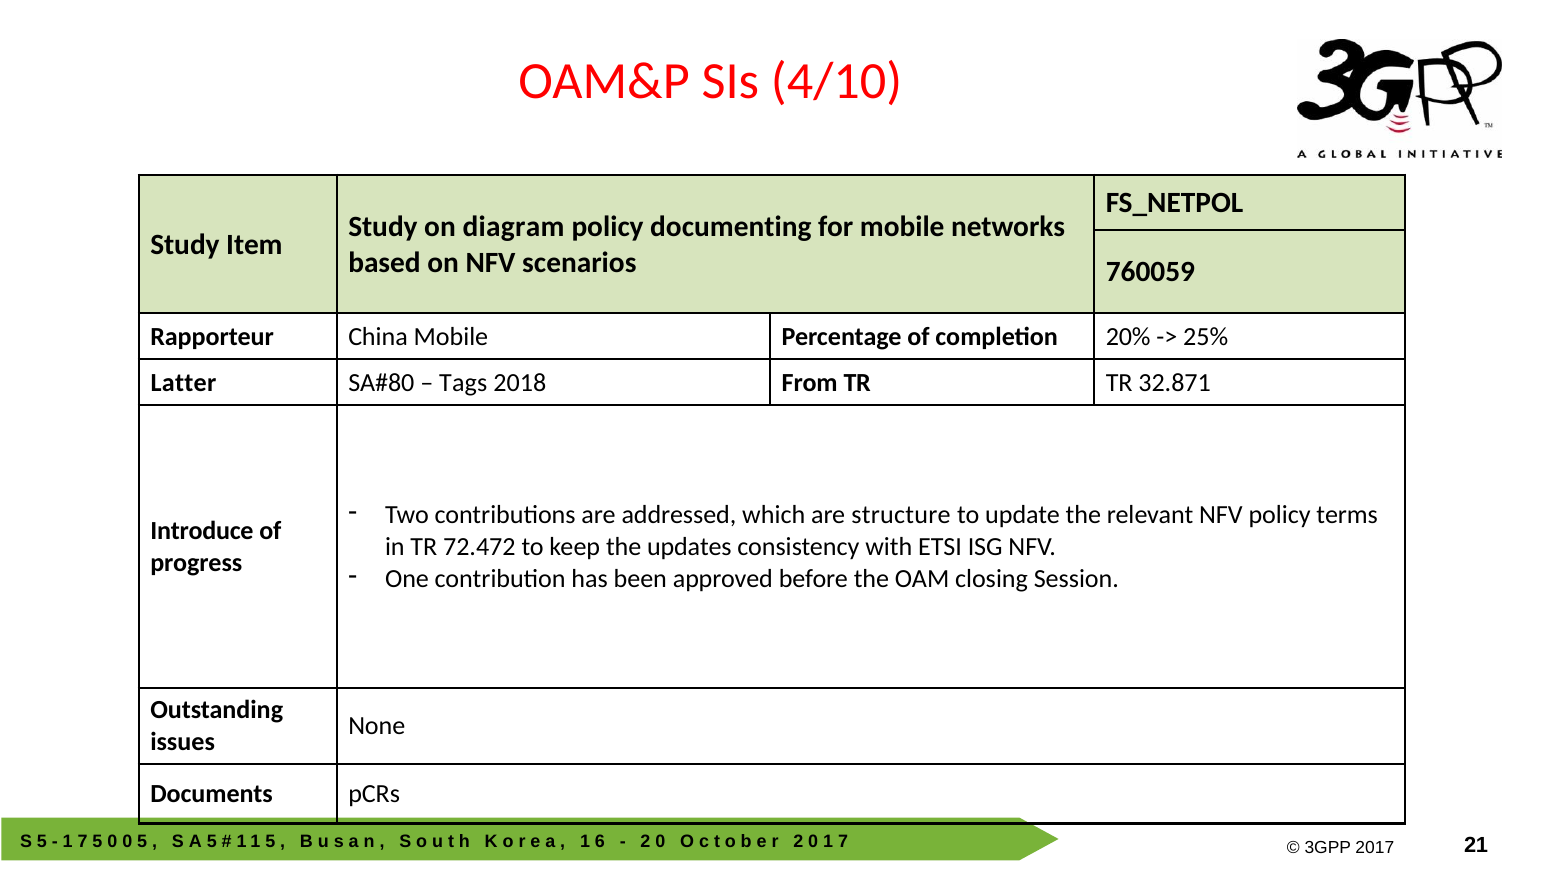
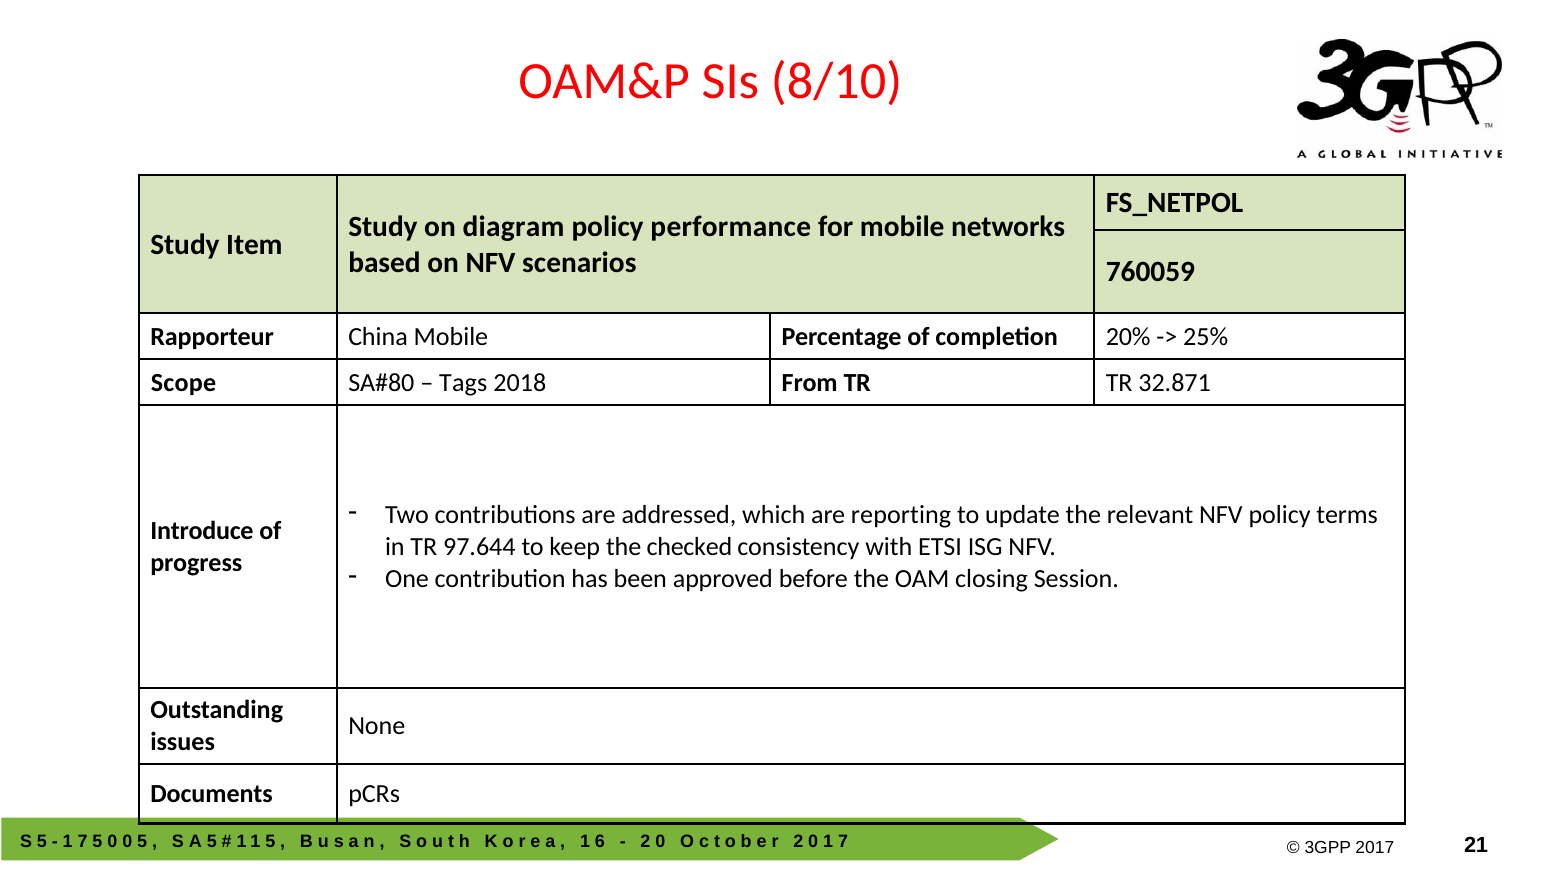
4/10: 4/10 -> 8/10
documenting: documenting -> performance
Latter: Latter -> Scope
structure: structure -> reporting
72.472: 72.472 -> 97.644
updates: updates -> checked
